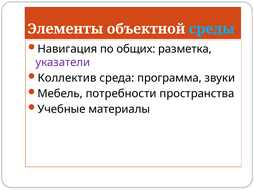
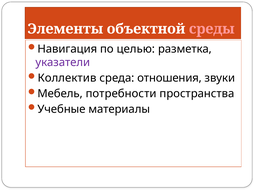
среды colour: light blue -> pink
общих: общих -> целью
программа: программа -> отношения
